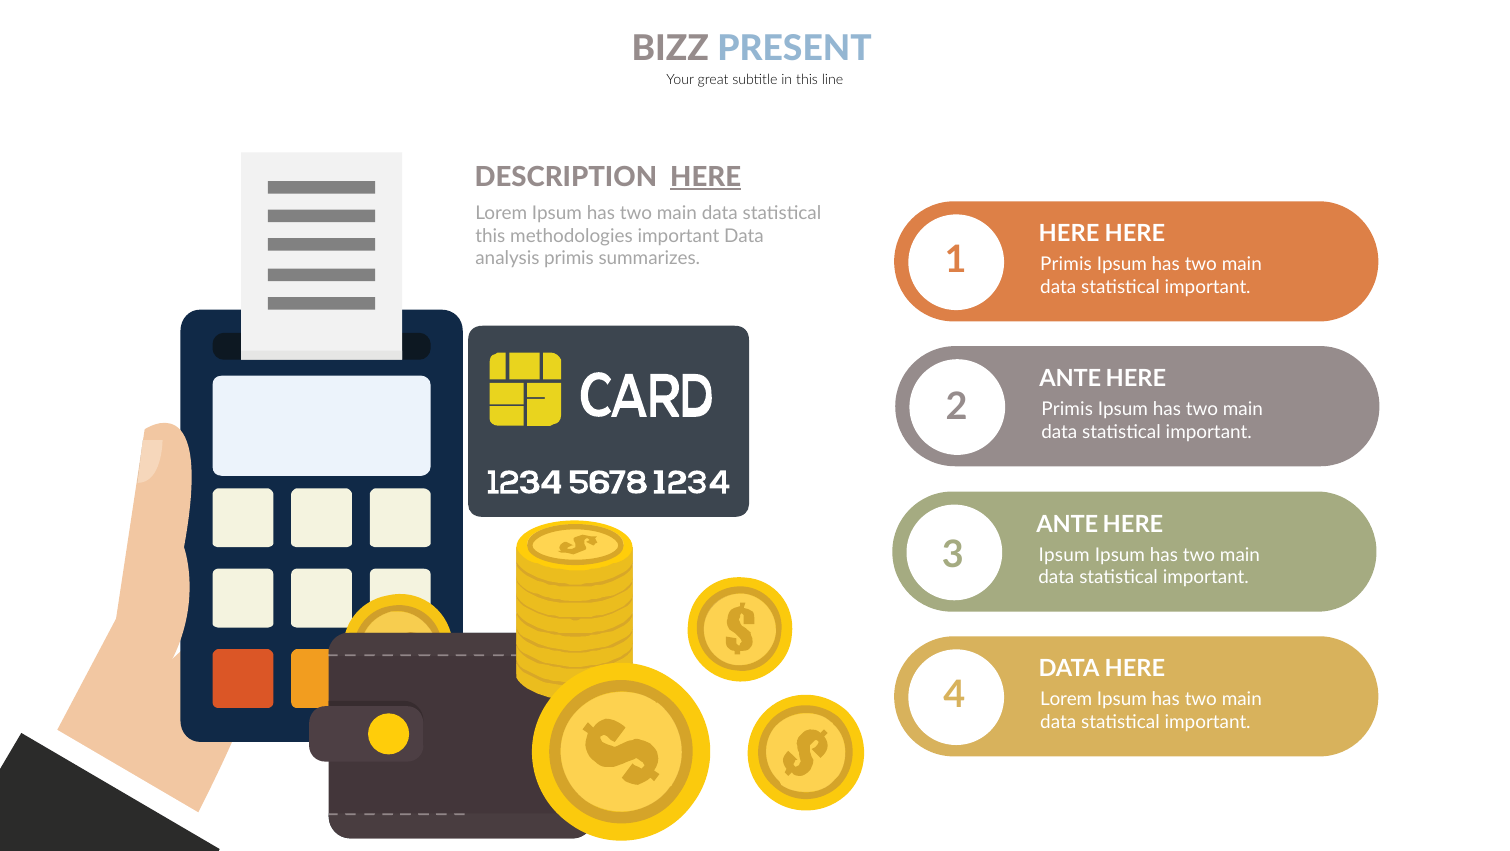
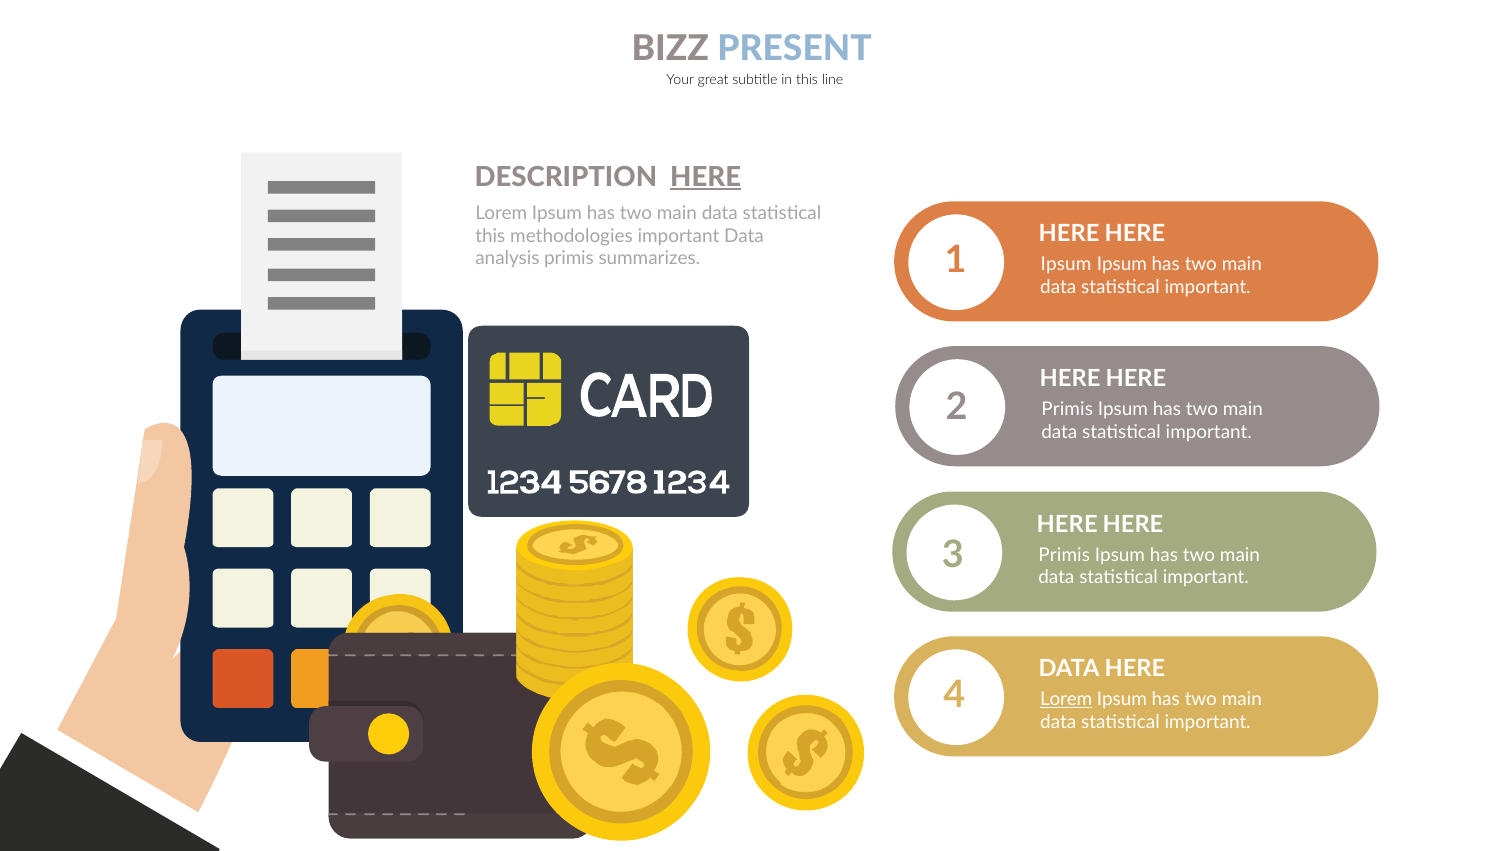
Primis at (1066, 265): Primis -> Ipsum
ANTE at (1070, 379): ANTE -> HERE
ANTE at (1067, 525): ANTE -> HERE
Ipsum at (1064, 555): Ipsum -> Primis
Lorem at (1066, 700) underline: none -> present
